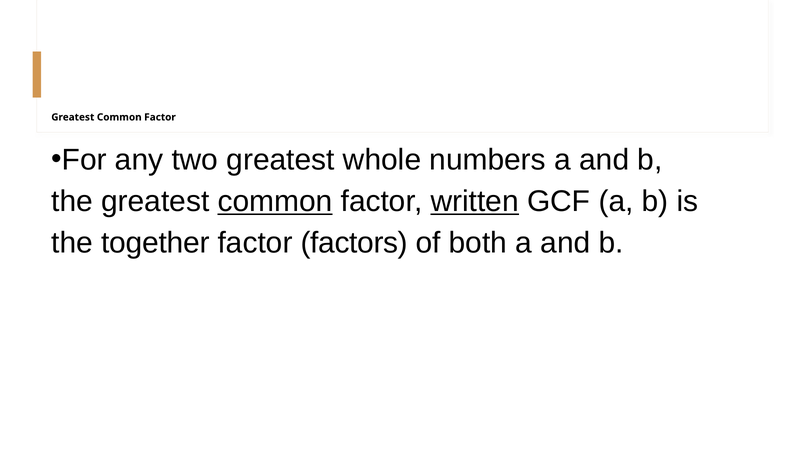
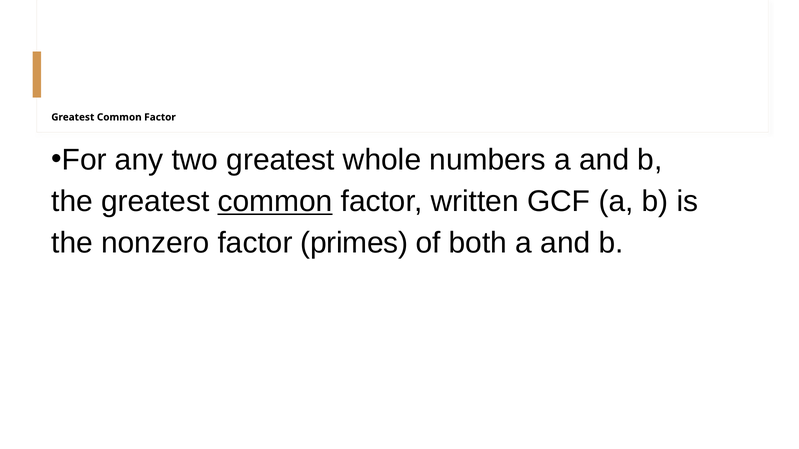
written underline: present -> none
together: together -> nonzero
factors: factors -> primes
